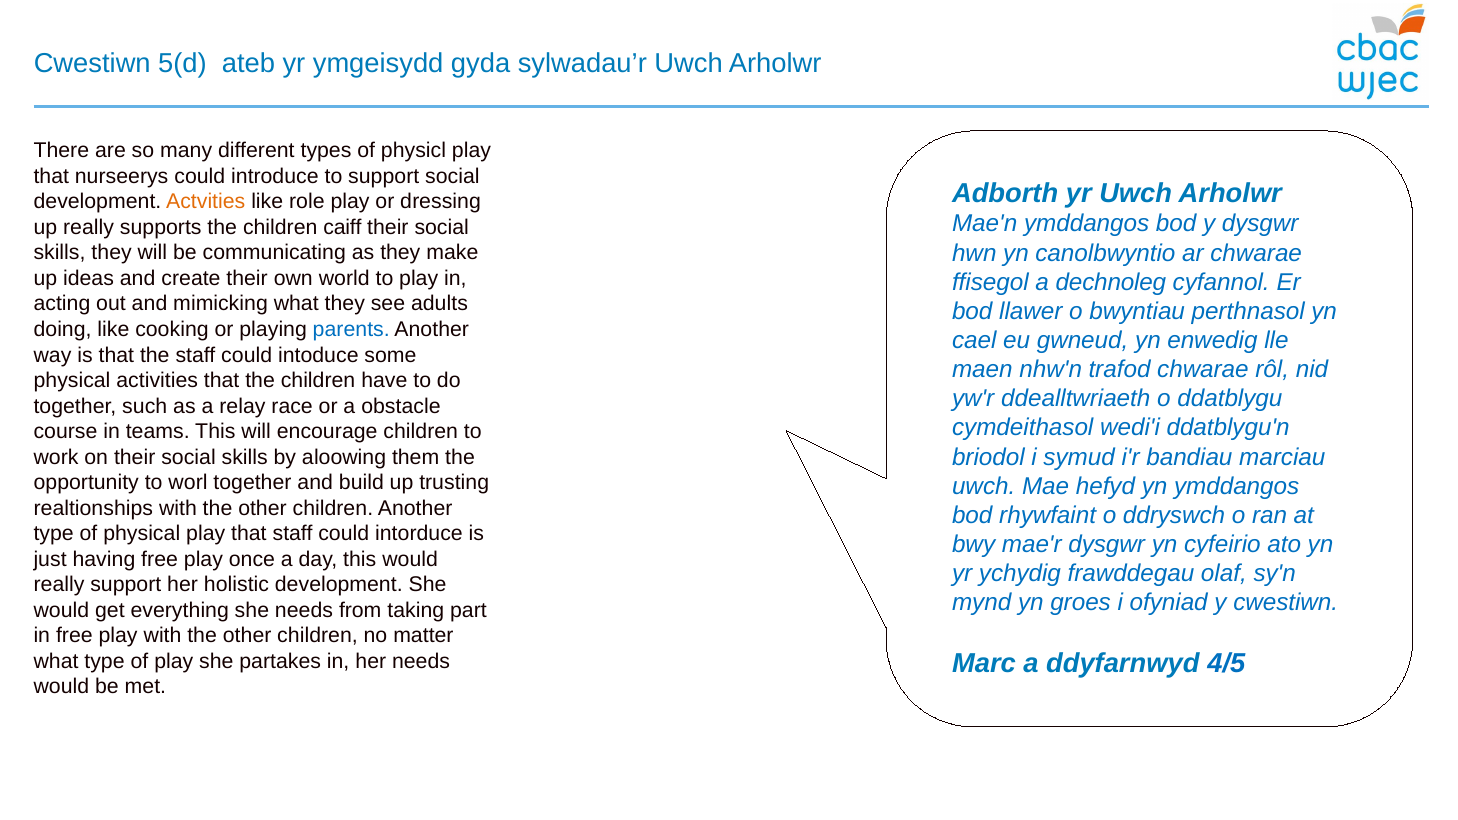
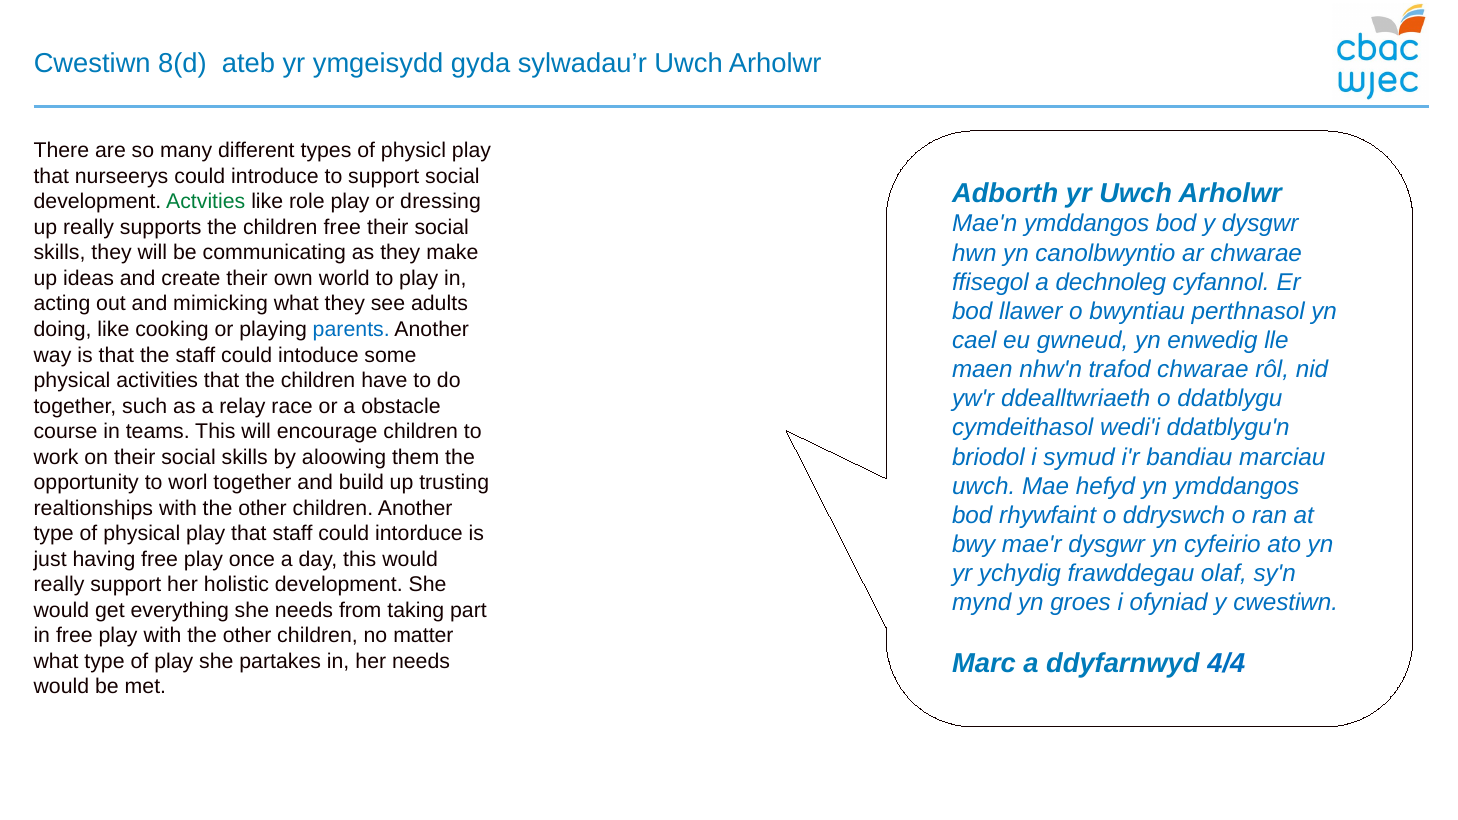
5(d: 5(d -> 8(d
Actvities colour: orange -> green
children caiff: caiff -> free
4/5: 4/5 -> 4/4
